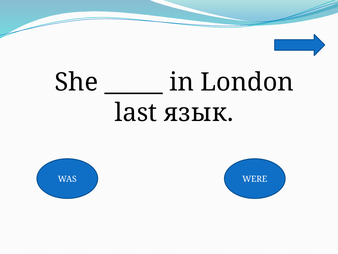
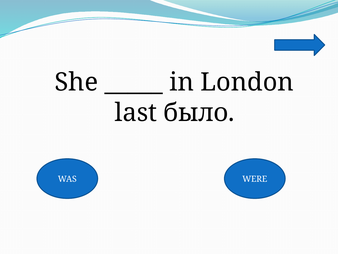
язык: язык -> было
